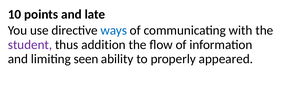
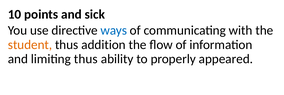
late: late -> sick
student colour: purple -> orange
limiting seen: seen -> thus
